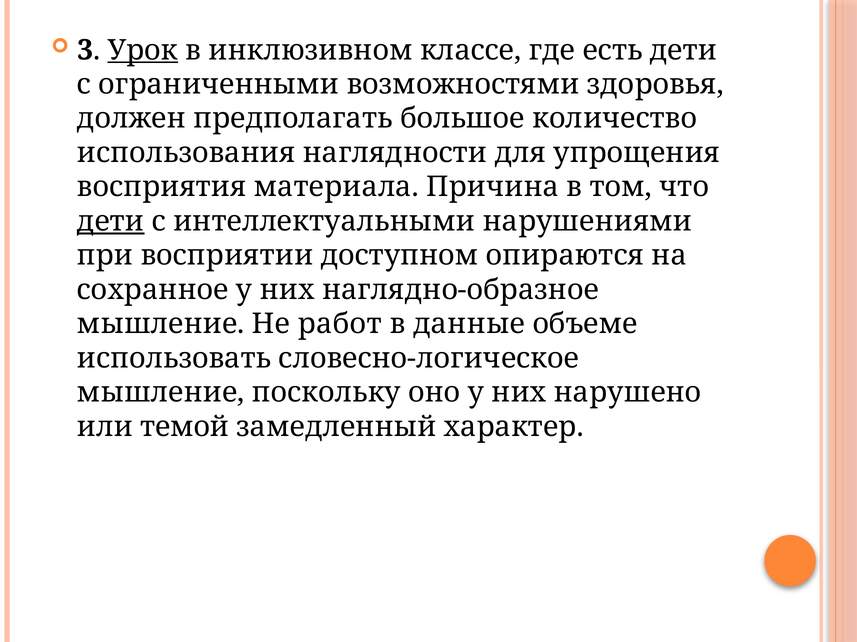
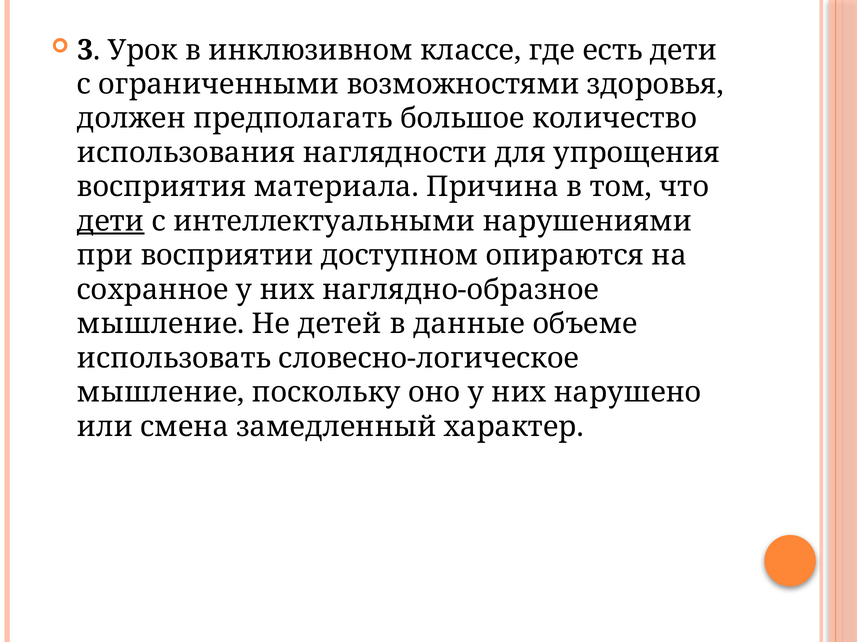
Урок underline: present -> none
работ: работ -> детей
темой: темой -> смена
